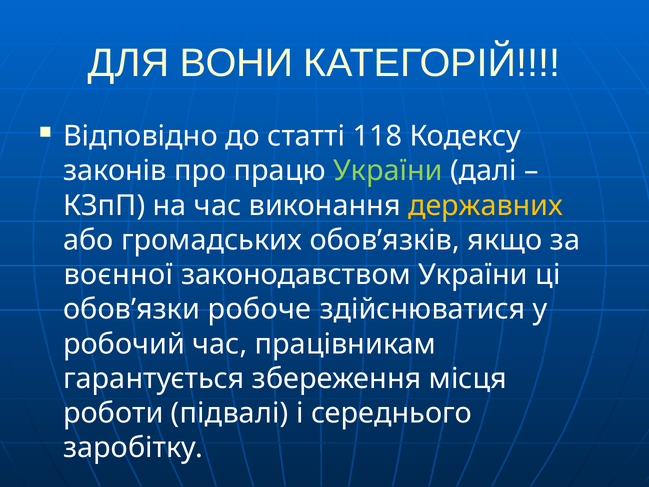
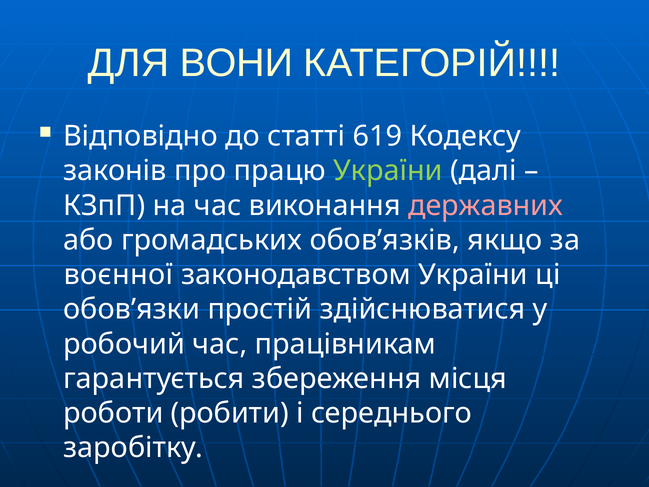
118: 118 -> 619
державних colour: yellow -> pink
робоче: робоче -> простій
підвалі: підвалі -> робити
